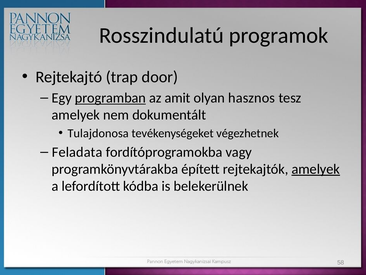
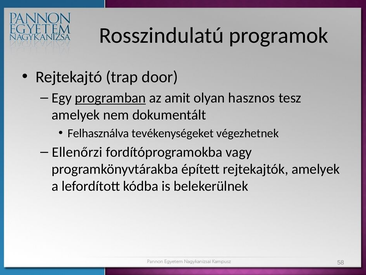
Tulajdonosa: Tulajdonosa -> Felhasználva
Feladata: Feladata -> Ellenőrzi
amelyek at (316, 169) underline: present -> none
